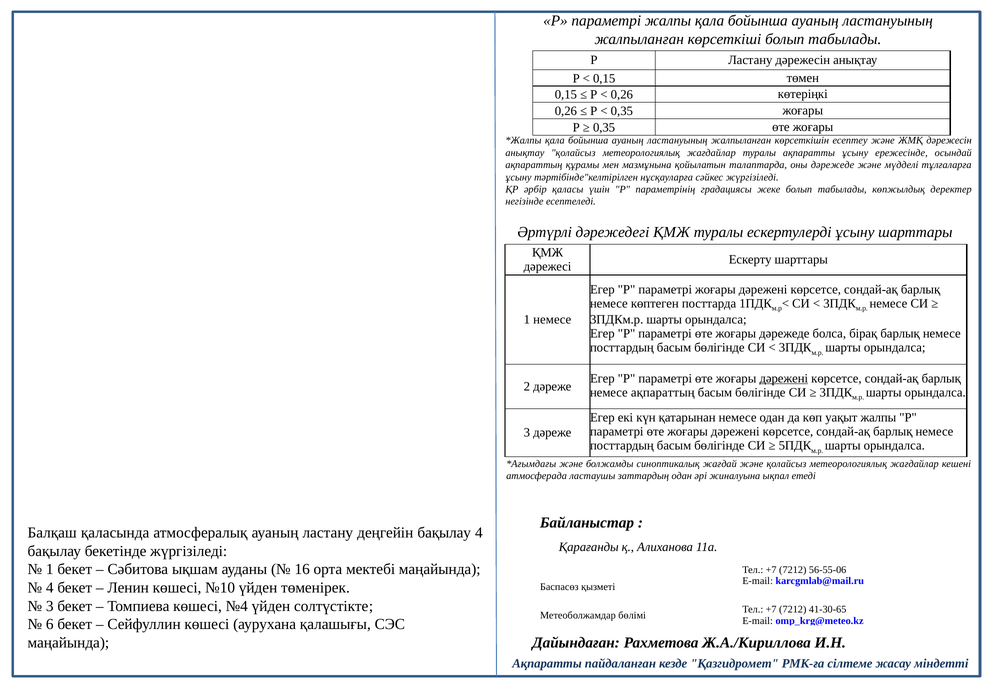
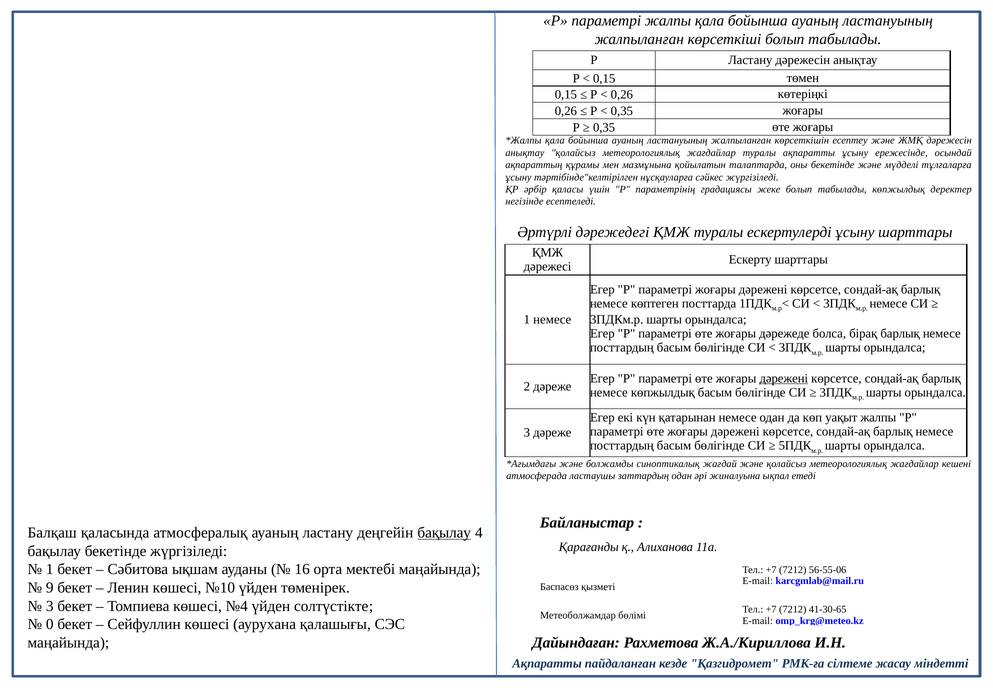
оны дәрежеде: дәрежеде -> бекетінде
немесе ақпараттың: ақпараттың -> көпжылдық
бақылау at (444, 532) underline: none -> present
4 at (50, 587): 4 -> 9
6: 6 -> 0
